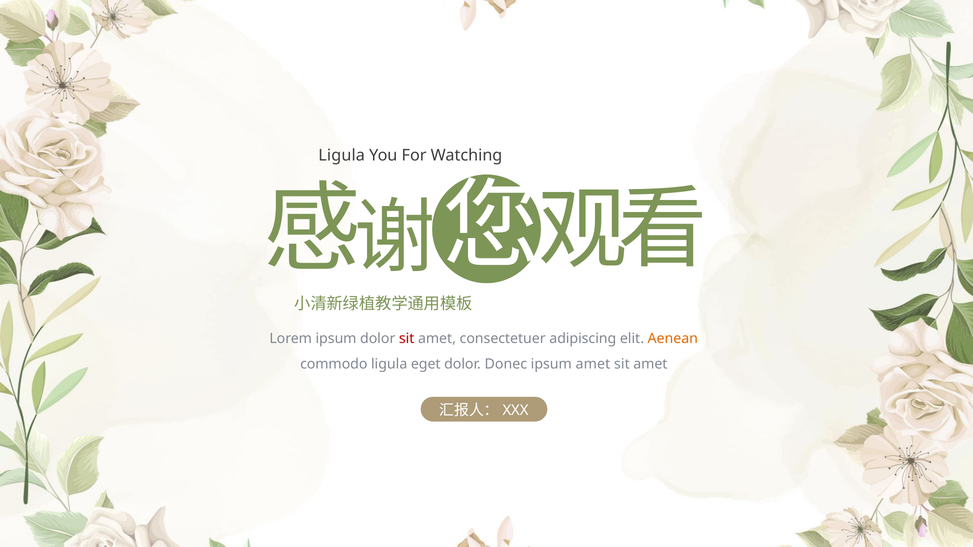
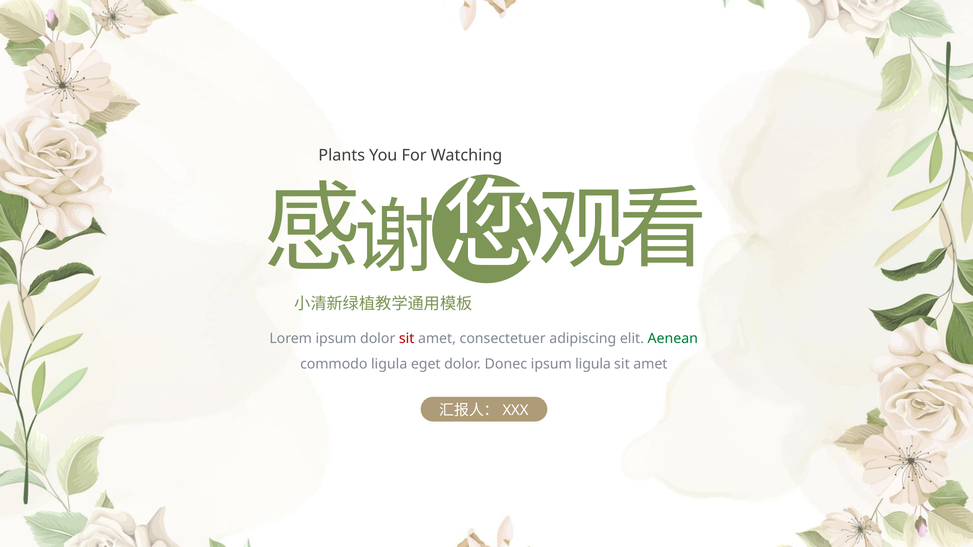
Ligula at (342, 155): Ligula -> Plants
Aenean colour: orange -> green
ipsum amet: amet -> ligula
